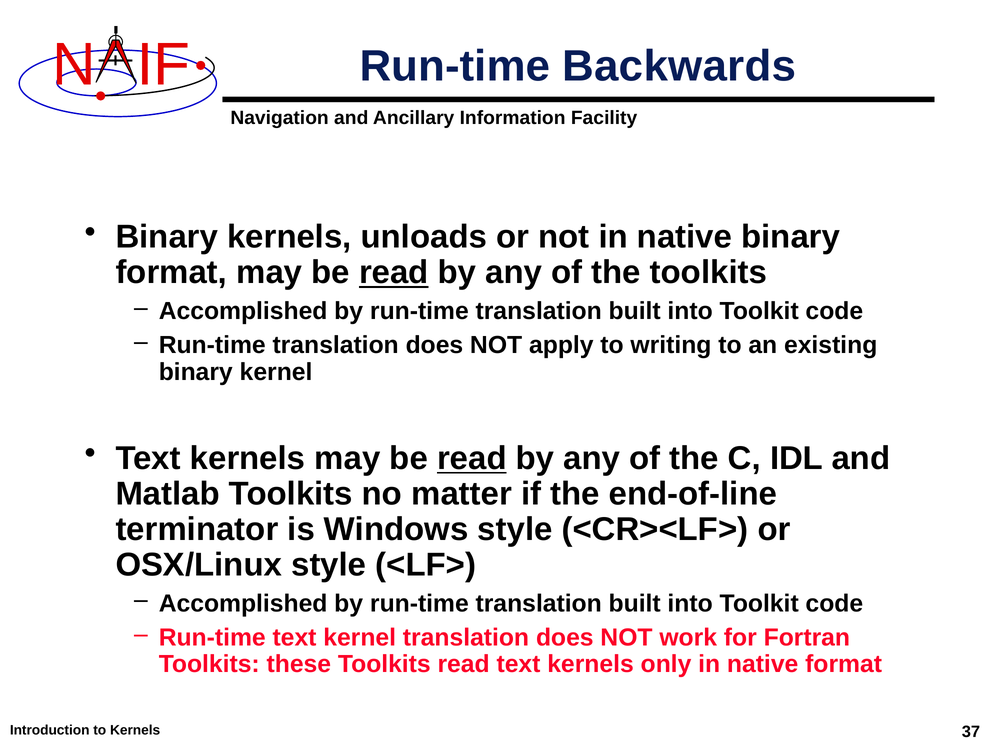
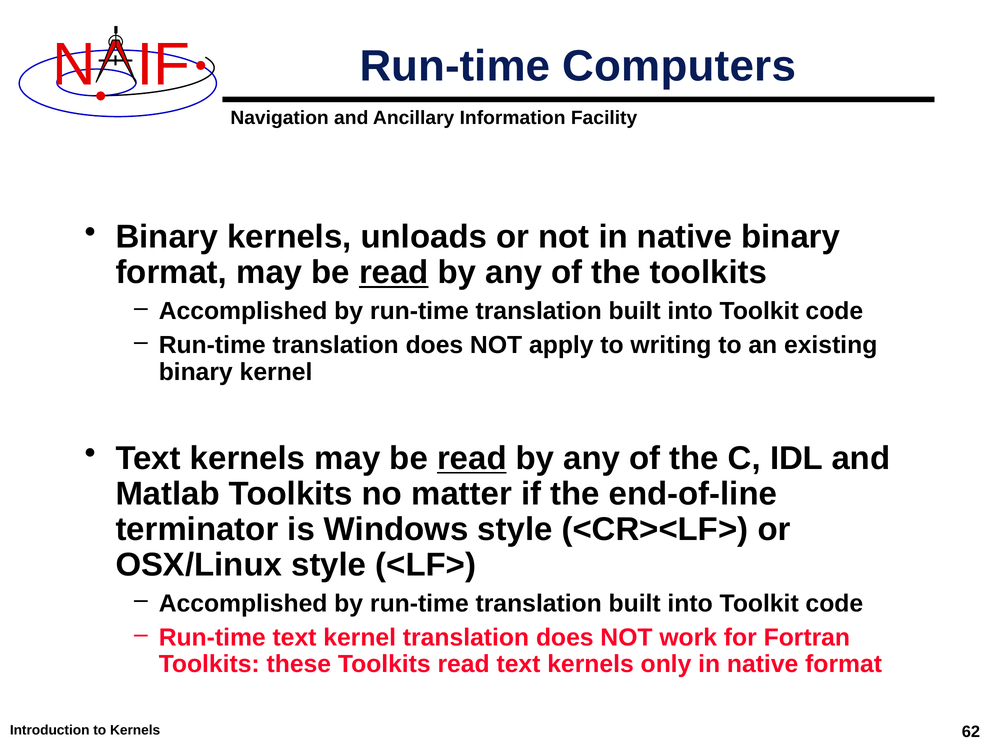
Backwards: Backwards -> Computers
37: 37 -> 62
